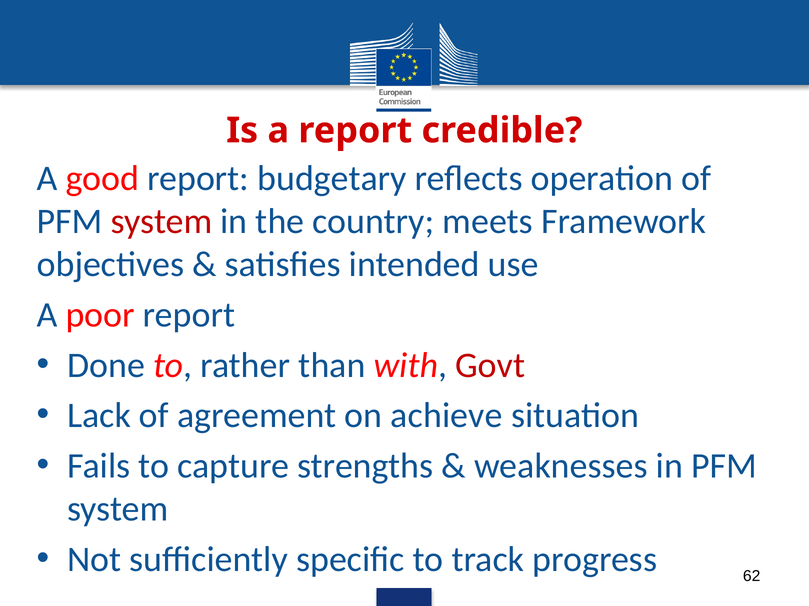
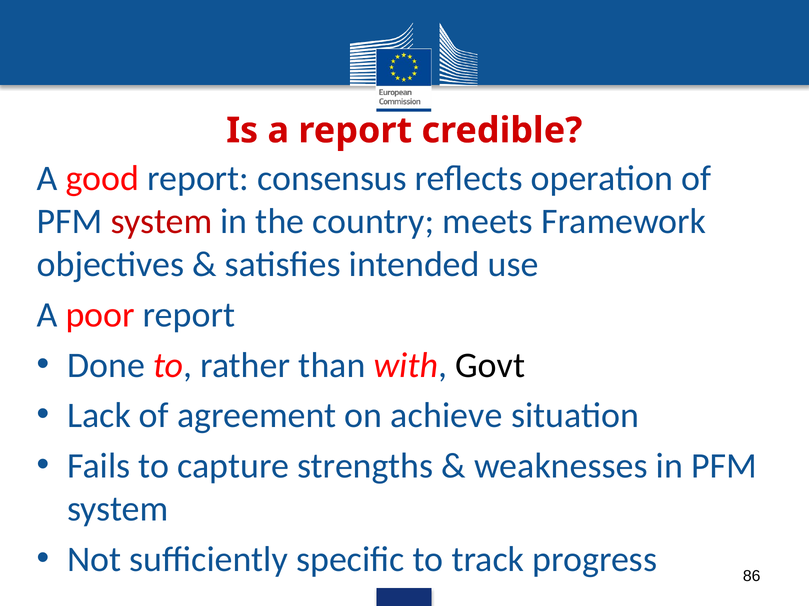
budgetary: budgetary -> consensus
Govt colour: red -> black
62: 62 -> 86
